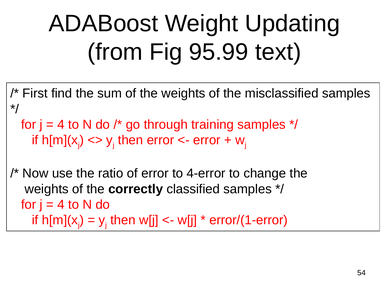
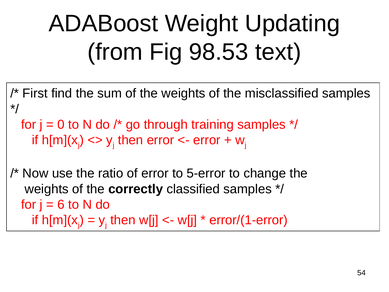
95.99: 95.99 -> 98.53
4 at (61, 124): 4 -> 0
4-error: 4-error -> 5-error
4 at (61, 204): 4 -> 6
